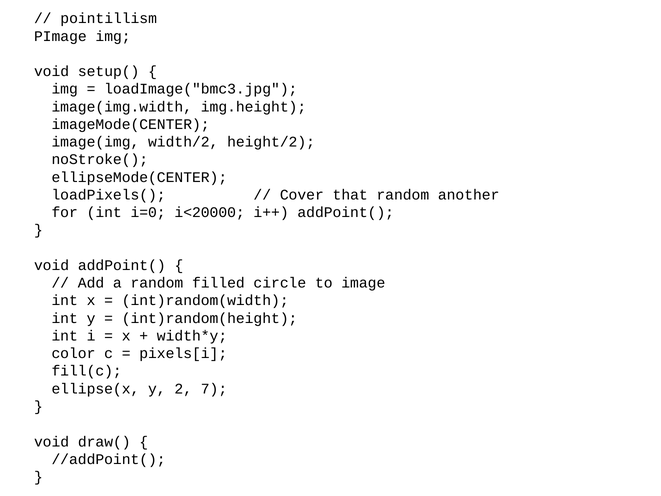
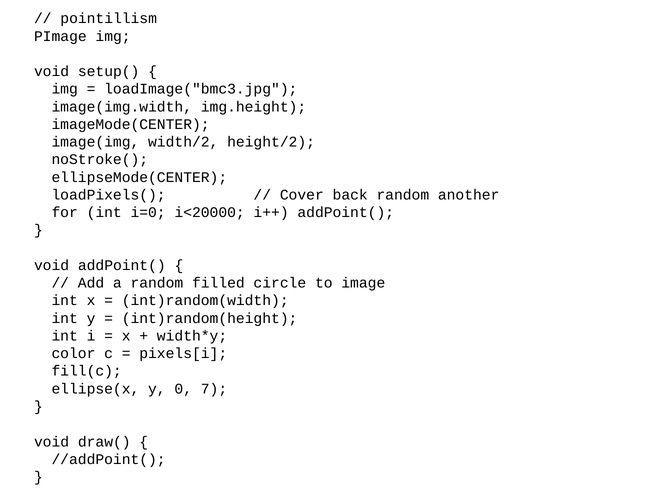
that: that -> back
2: 2 -> 0
